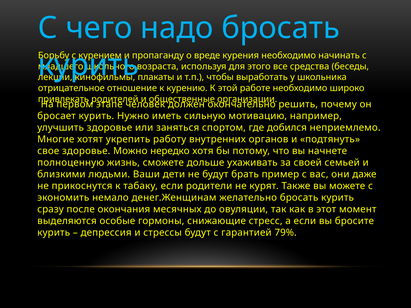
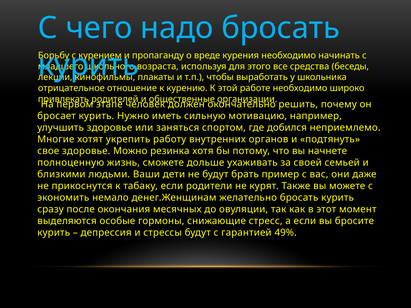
нередко: нередко -> резинка
79%: 79% -> 49%
